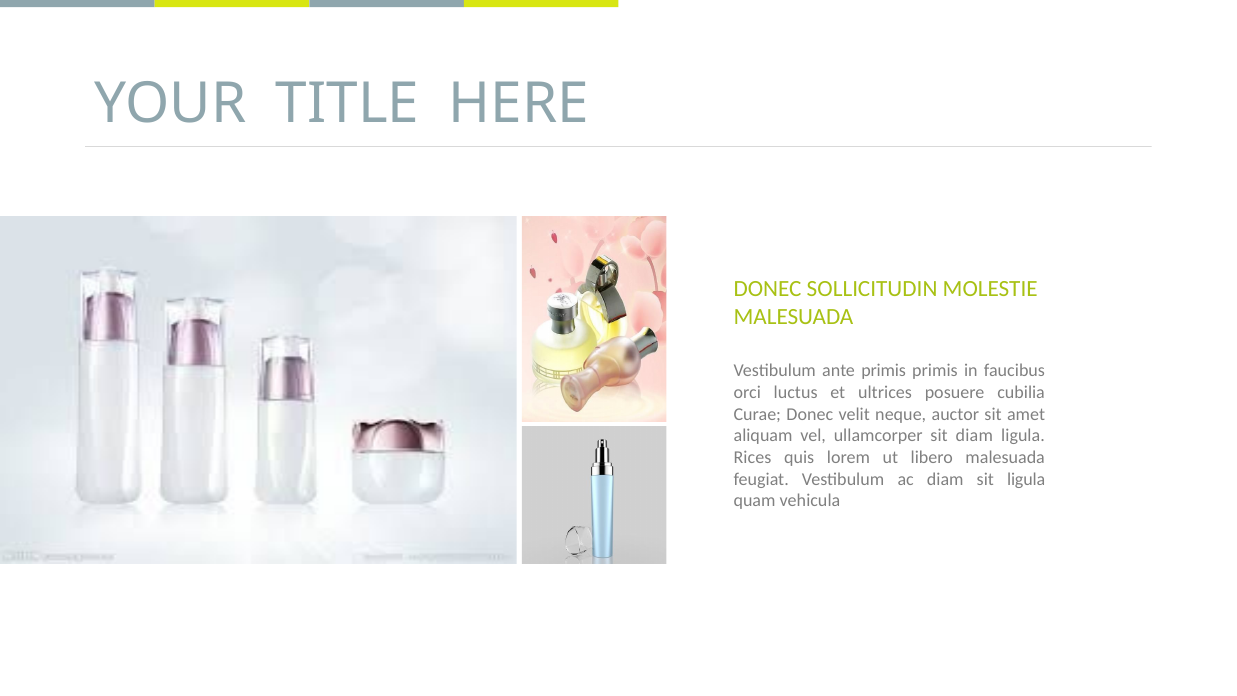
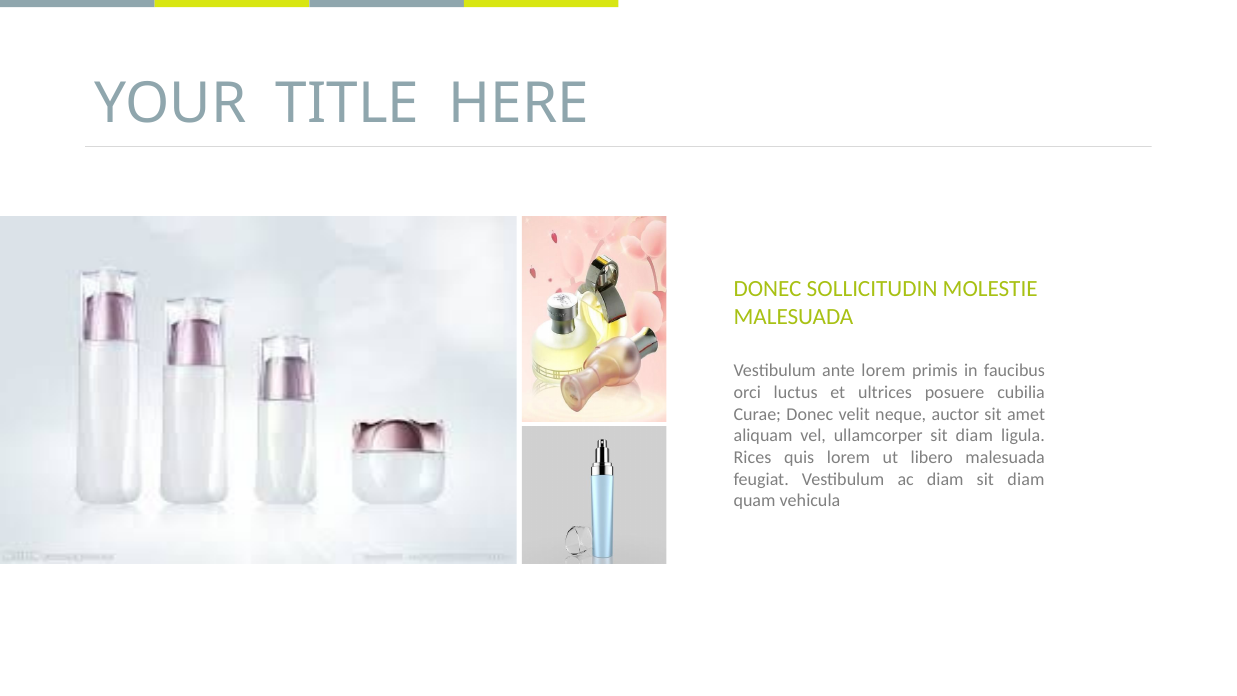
ante primis: primis -> lorem
diam sit ligula: ligula -> diam
